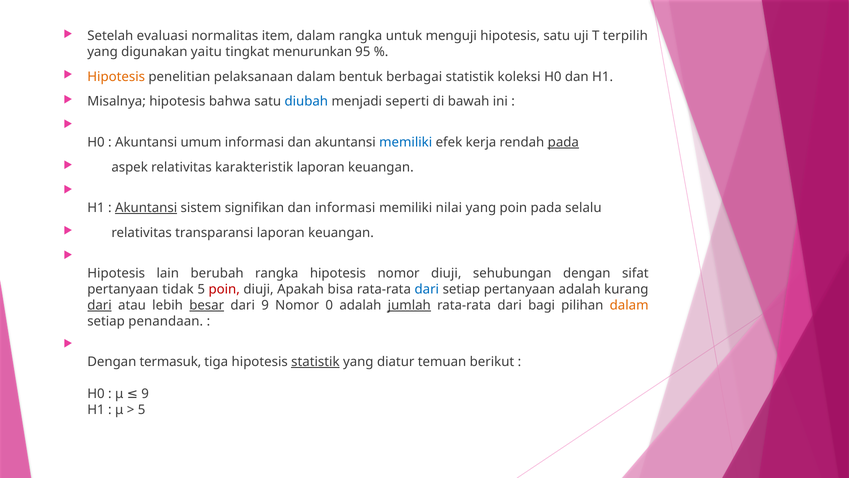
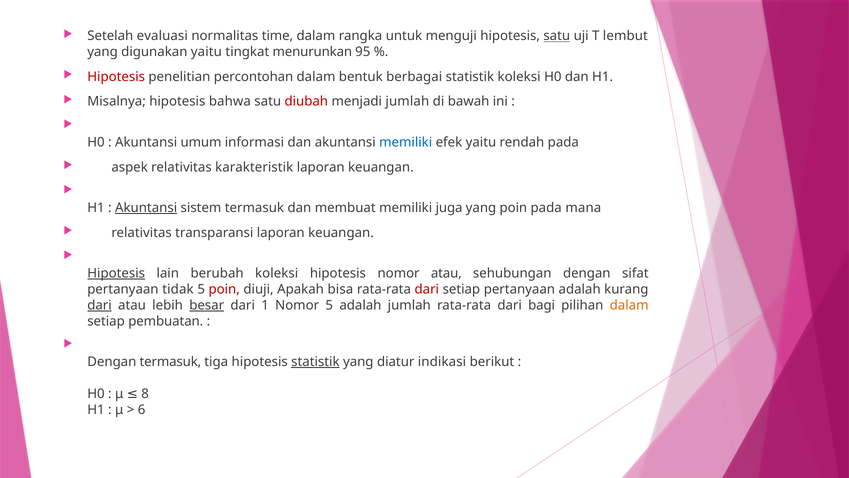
item: item -> time
satu at (557, 36) underline: none -> present
terpilih: terpilih -> lembut
Hipotesis at (116, 77) colour: orange -> red
pelaksanaan: pelaksanaan -> percontohan
diubah colour: blue -> red
menjadi seperti: seperti -> jumlah
efek kerja: kerja -> yaitu
pada at (563, 142) underline: present -> none
sistem signifikan: signifikan -> termasuk
dan informasi: informasi -> membuat
nilai: nilai -> juga
selalu: selalu -> mana
Hipotesis at (116, 273) underline: none -> present
berubah rangka: rangka -> koleksi
nomor diuji: diuji -> atau
dari at (427, 289) colour: blue -> red
dari 9: 9 -> 1
Nomor 0: 0 -> 5
jumlah at (409, 305) underline: present -> none
penandaan: penandaan -> pembuatan
temuan: temuan -> indikasi
μ 9: 9 -> 8
5 at (142, 409): 5 -> 6
